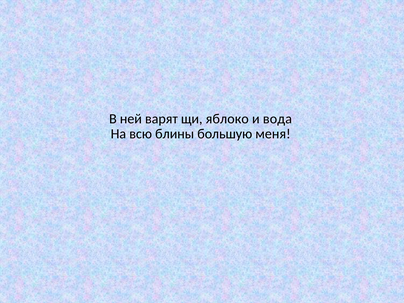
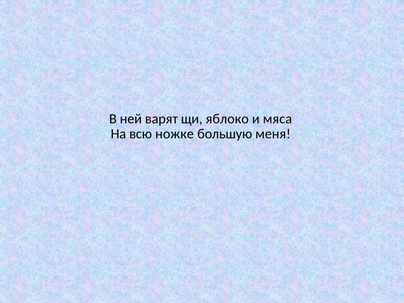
вода: вода -> мяса
блины: блины -> ножке
